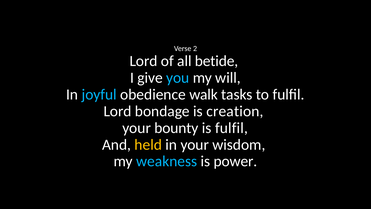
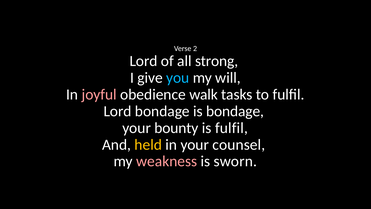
betide: betide -> strong
joyful colour: light blue -> pink
is creation: creation -> bondage
wisdom: wisdom -> counsel
weakness colour: light blue -> pink
power: power -> sworn
